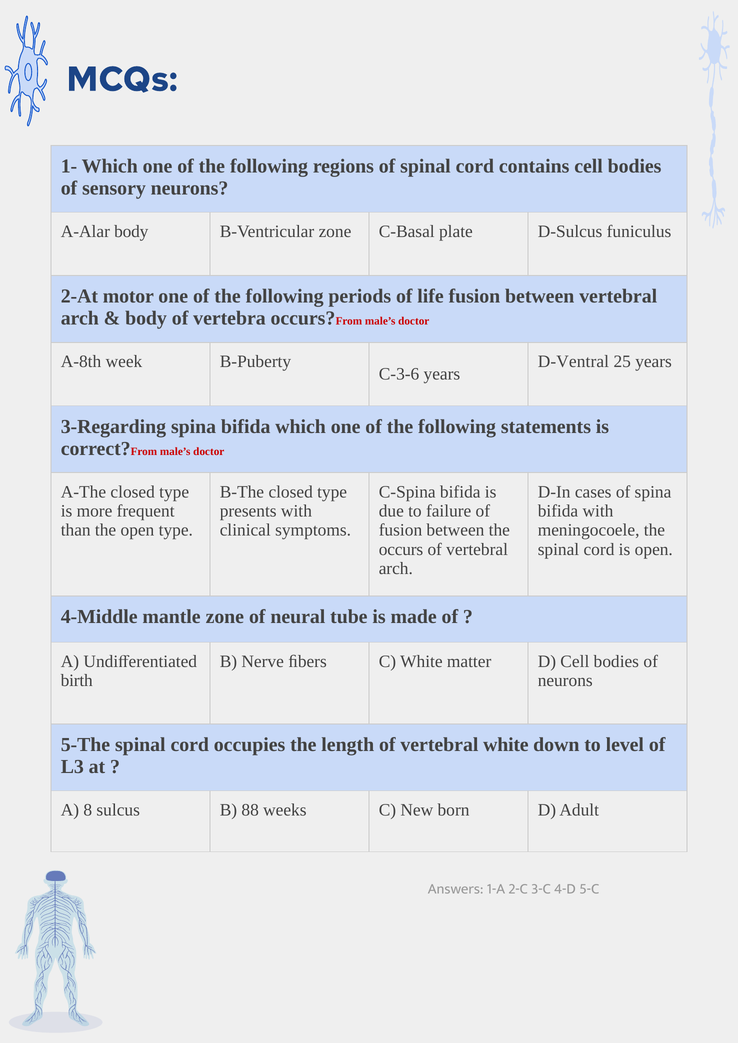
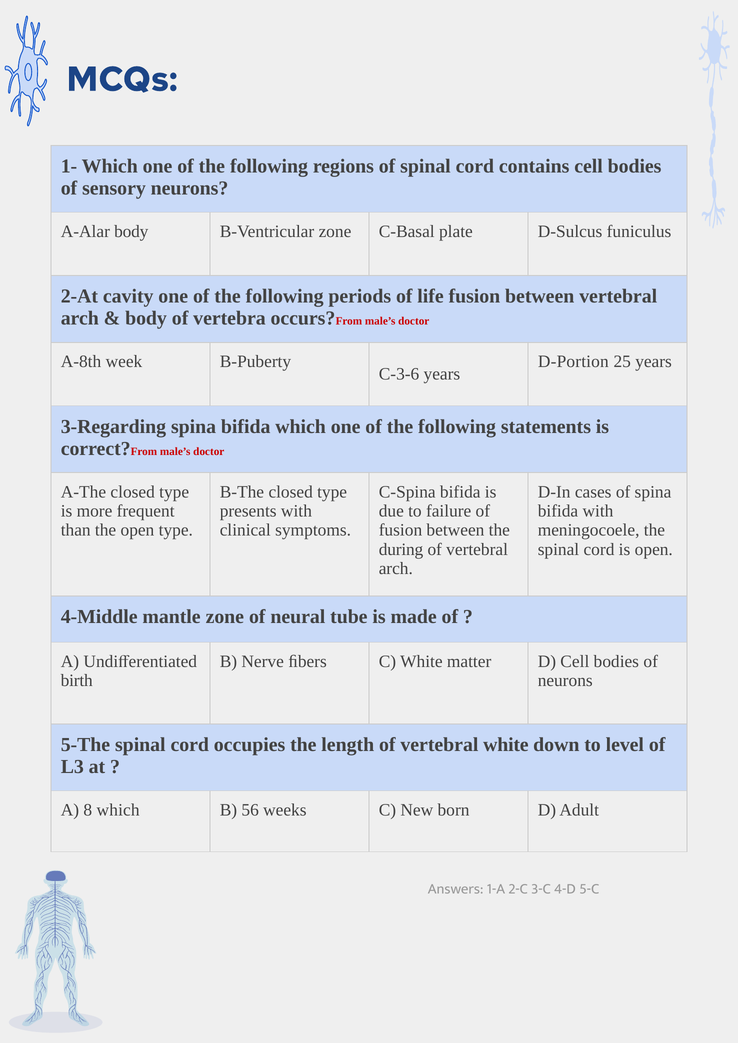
motor: motor -> cavity
D-Ventral: D-Ventral -> D-Portion
occurs at (401, 550): occurs -> during
8 sulcus: sulcus -> which
88: 88 -> 56
